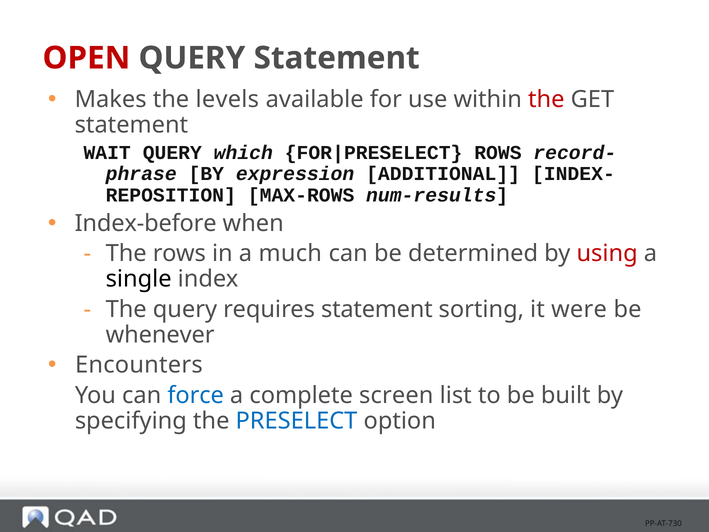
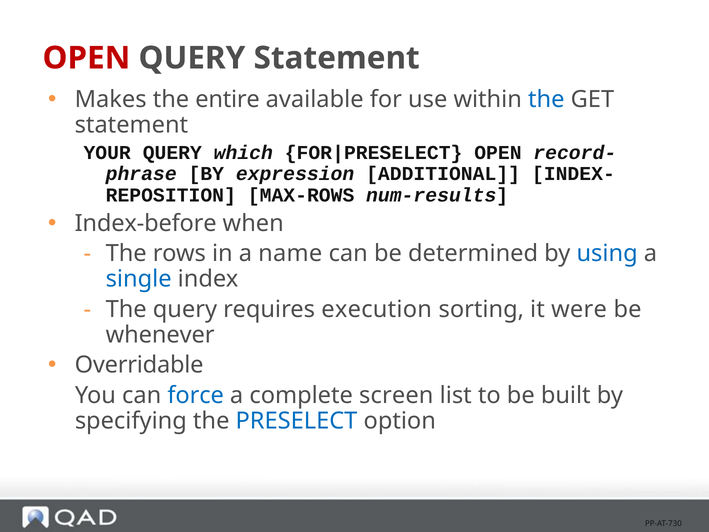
levels: levels -> entire
the at (546, 100) colour: red -> blue
WAIT: WAIT -> YOUR
ROWS at (498, 152): ROWS -> OPEN
much: much -> name
using colour: red -> blue
single colour: black -> blue
requires statement: statement -> execution
Encounters: Encounters -> Overridable
